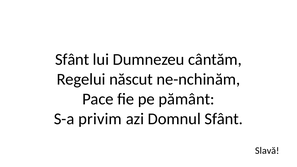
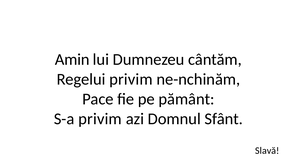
Sfânt at (72, 59): Sfânt -> Amin
Regelui născut: născut -> privim
